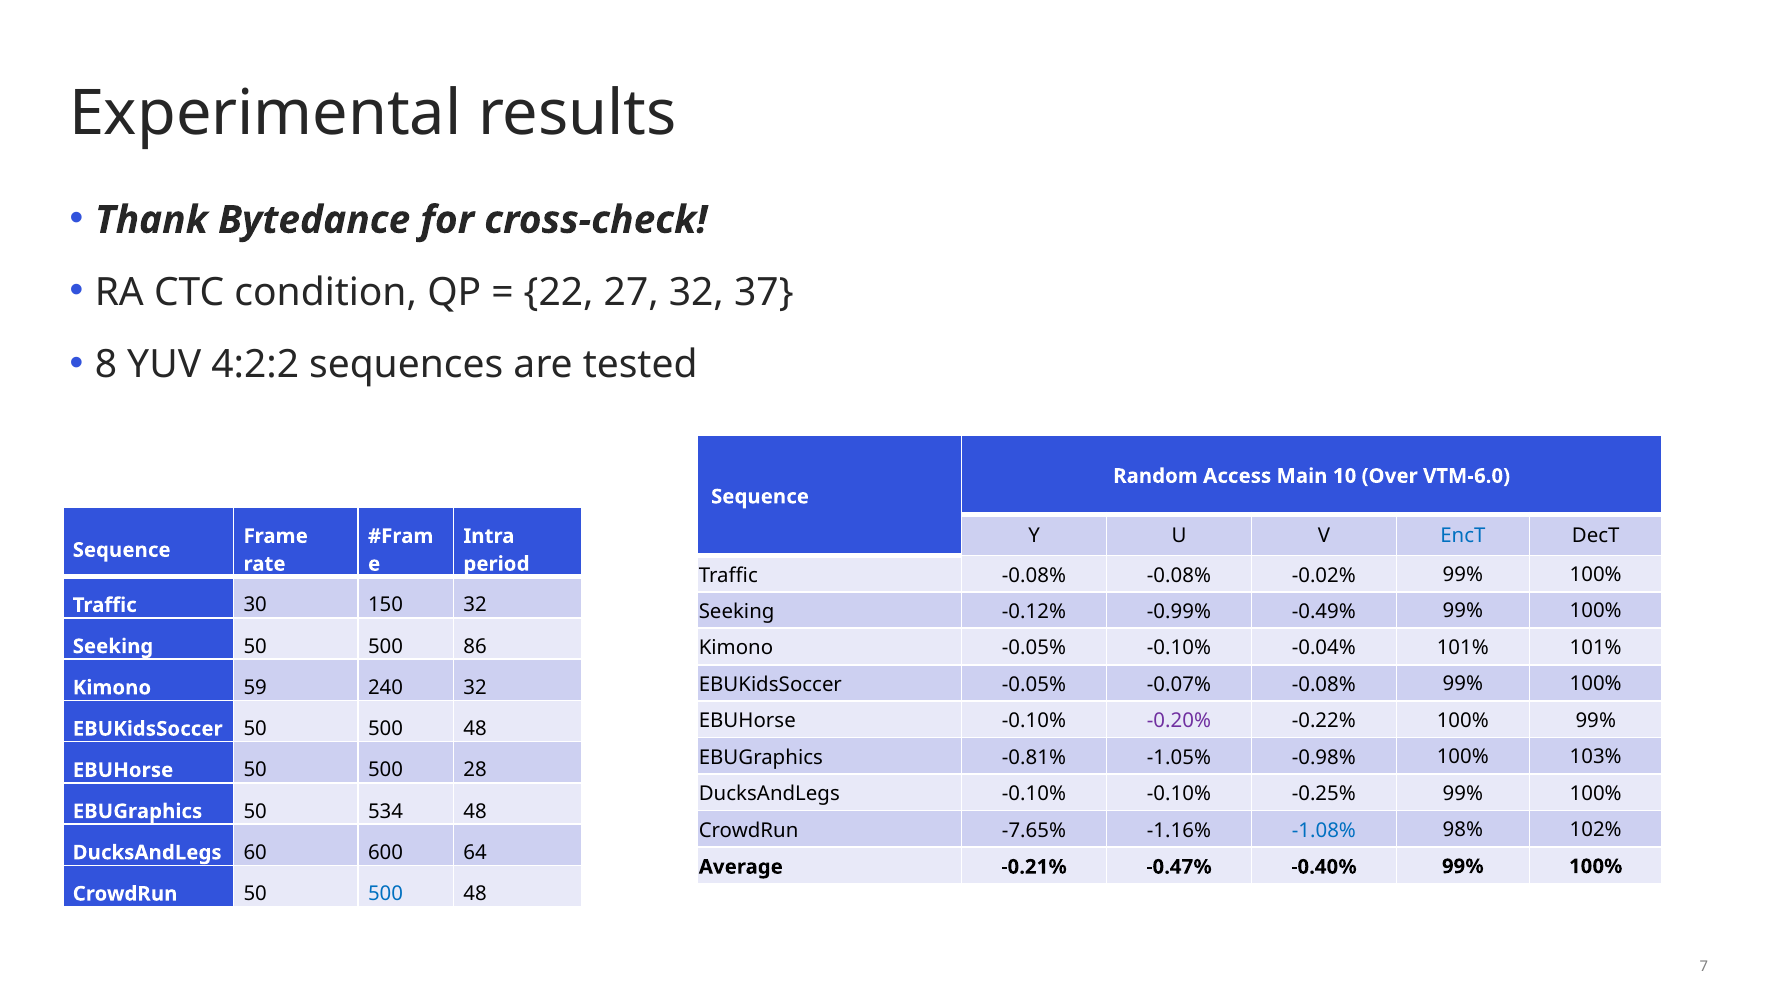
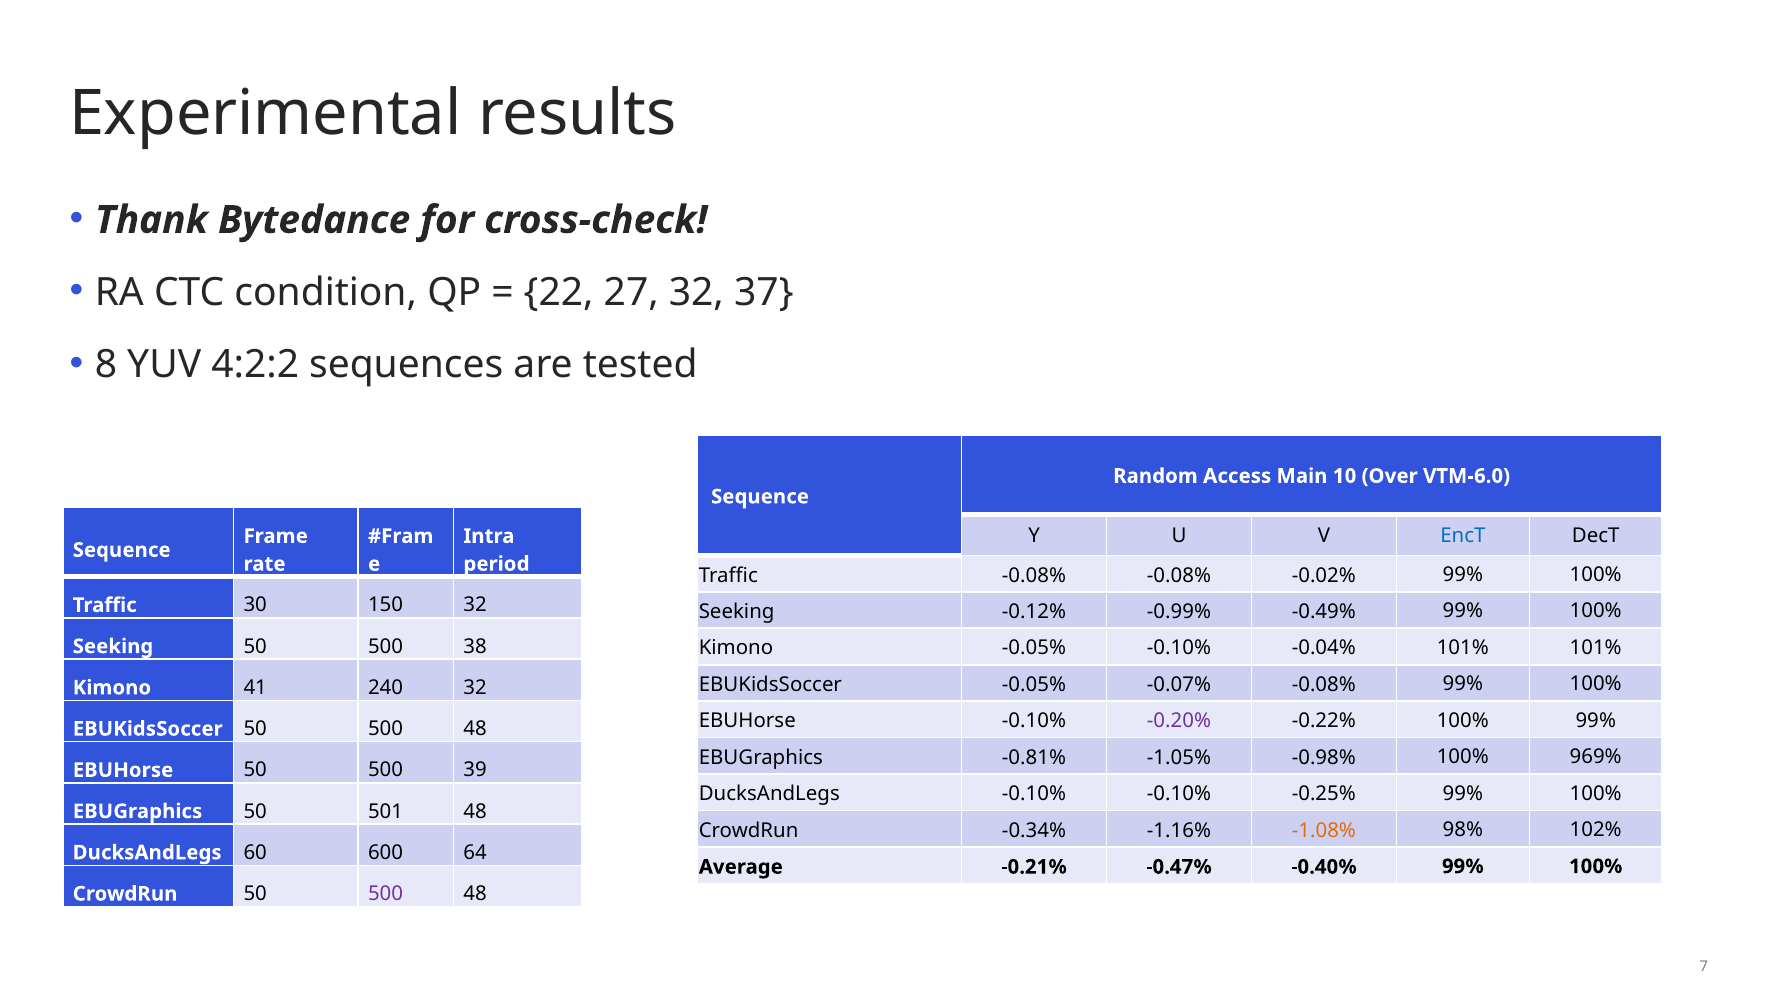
86: 86 -> 38
59: 59 -> 41
103%: 103% -> 969%
28: 28 -> 39
534: 534 -> 501
-7.65%: -7.65% -> -0.34%
-1.08% colour: blue -> orange
500 at (386, 894) colour: blue -> purple
